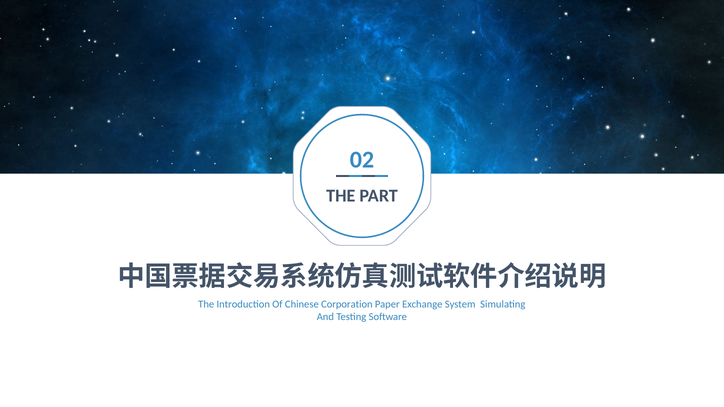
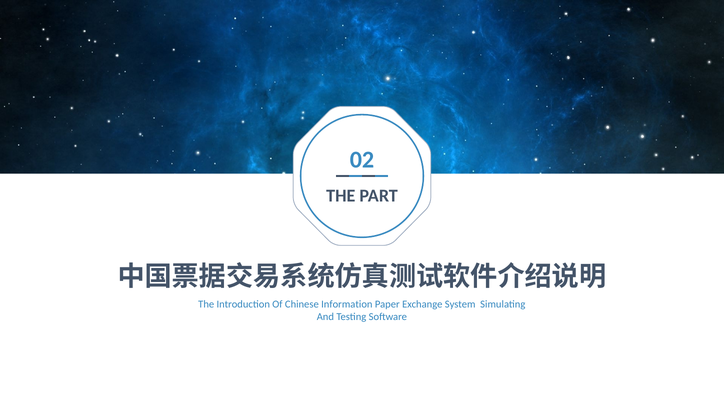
Corporation: Corporation -> Information
